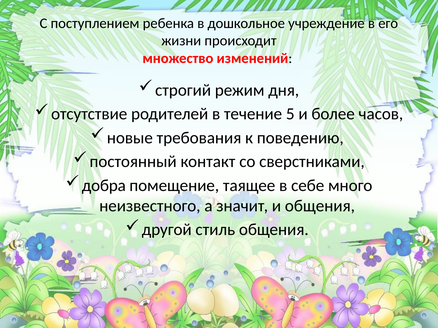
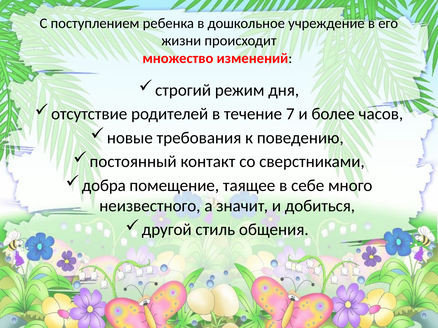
5: 5 -> 7
и общения: общения -> добиться
